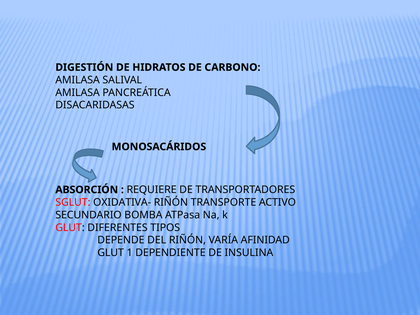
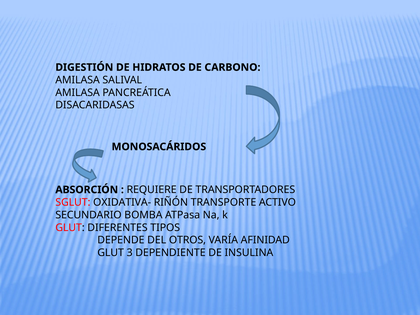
DEL RIÑÓN: RIÑÓN -> OTROS
1: 1 -> 3
